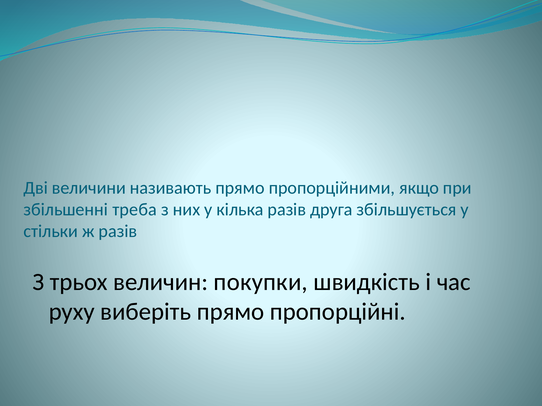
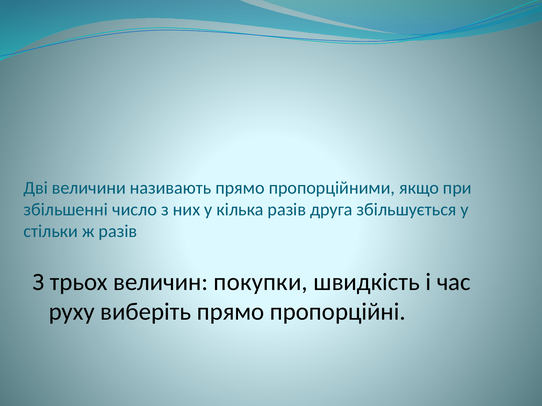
треба: треба -> число
